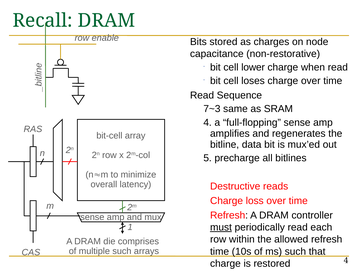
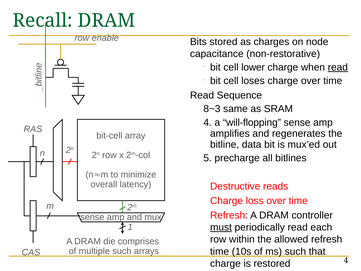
read at (338, 67) underline: none -> present
7~3: 7~3 -> 8~3
full-flopping: full-flopping -> will-flopping
